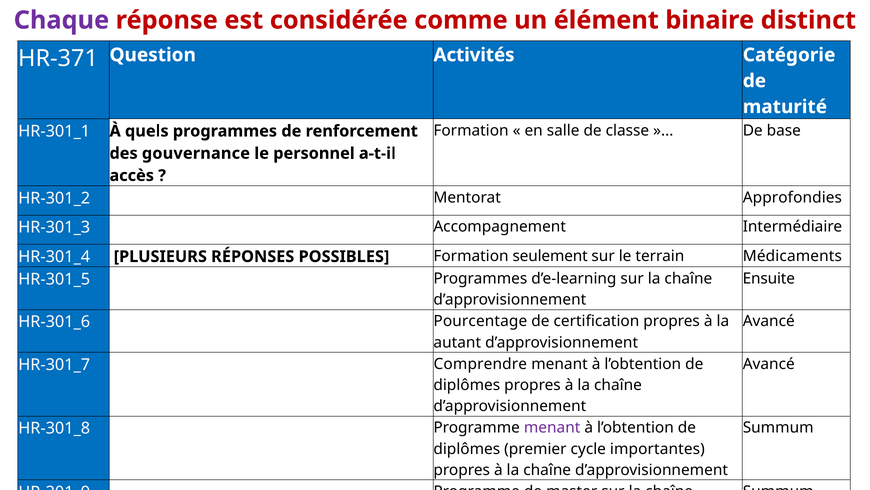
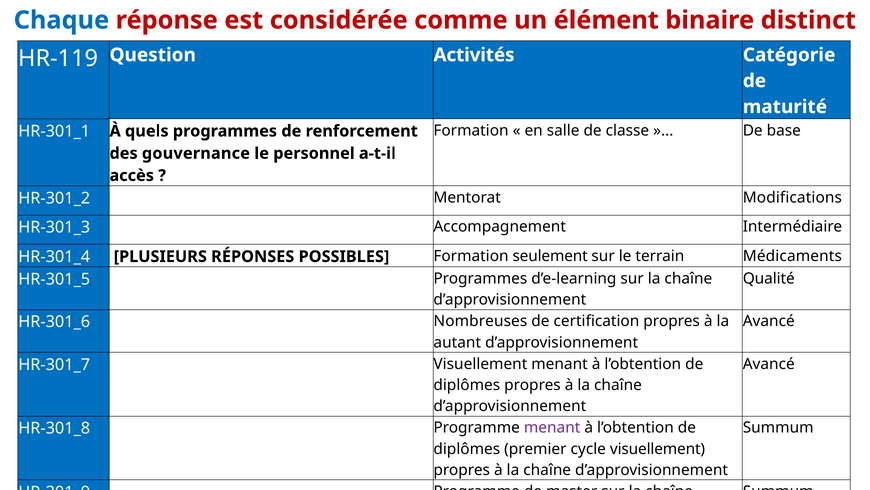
Chaque colour: purple -> blue
HR-371: HR-371 -> HR-119
Approfondies: Approfondies -> Modifications
Ensuite: Ensuite -> Qualité
Pourcentage: Pourcentage -> Nombreuses
Comprendre at (480, 364): Comprendre -> Visuellement
cycle importantes: importantes -> visuellement
